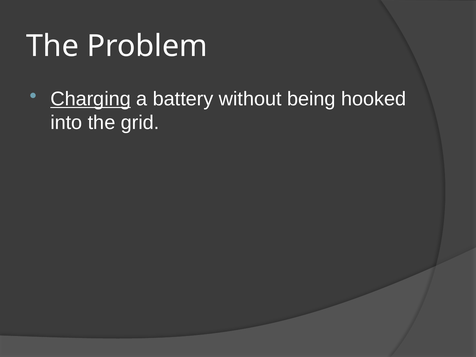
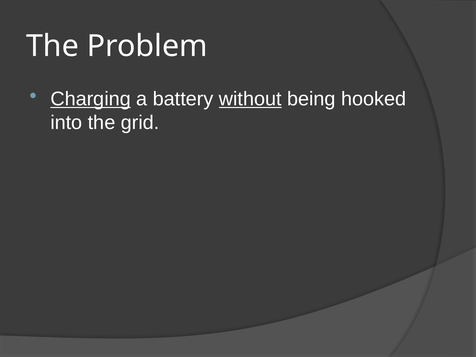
without underline: none -> present
